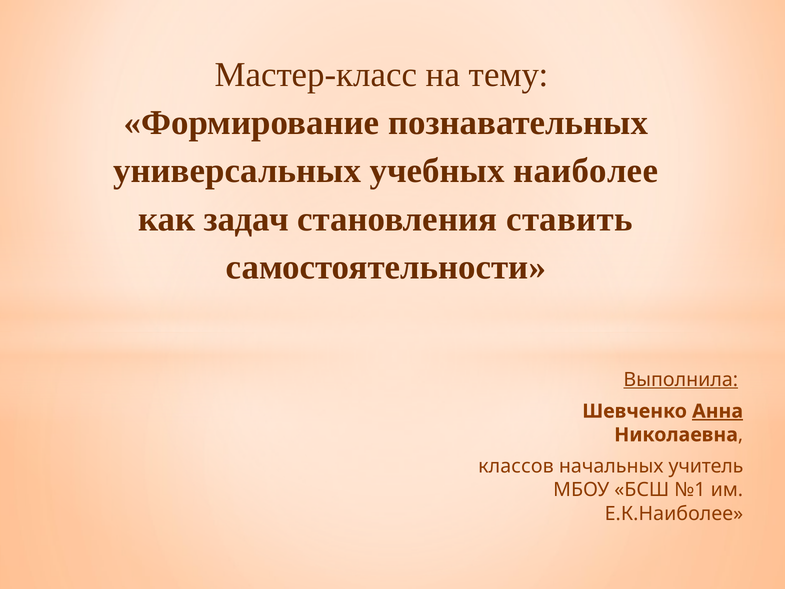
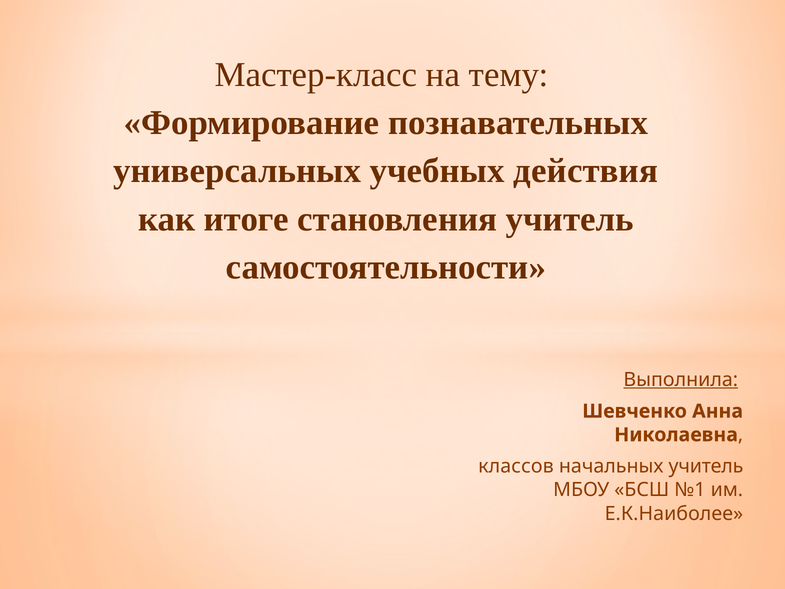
наиболее: наиболее -> действия
задач: задач -> итоге
становления ставить: ставить -> учитель
Анна underline: present -> none
